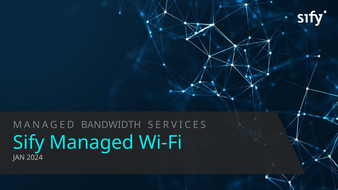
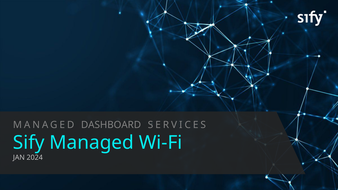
BANDWIDTH: BANDWIDTH -> DASHBOARD
